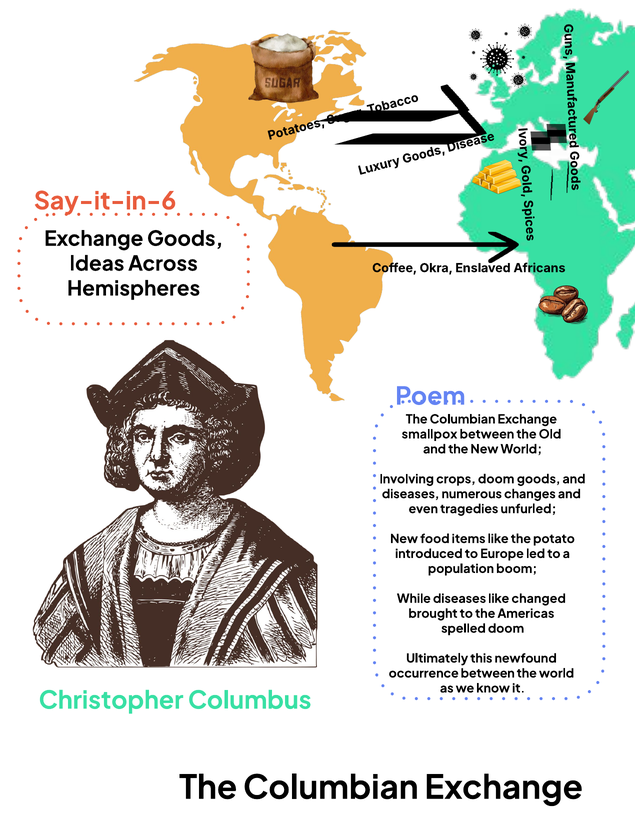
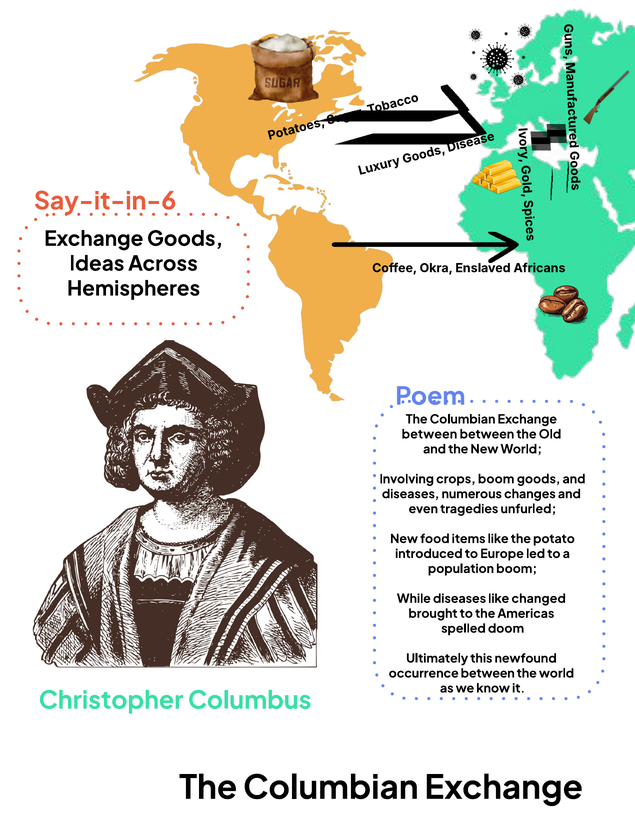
smallpox at (429, 434): smallpox -> between
crops doom: doom -> boom
